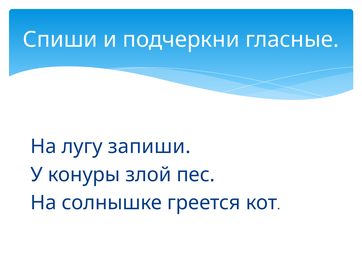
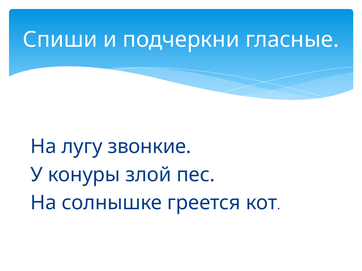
запиши: запиши -> звонкие
